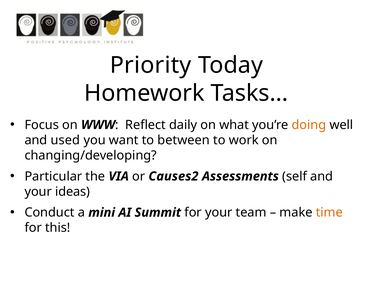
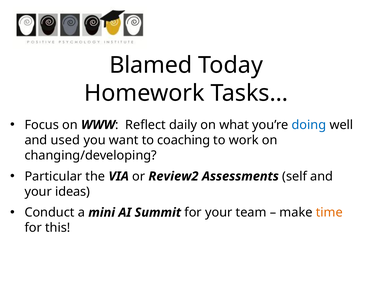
Priority: Priority -> Blamed
doing colour: orange -> blue
between: between -> coaching
Causes2: Causes2 -> Review2
